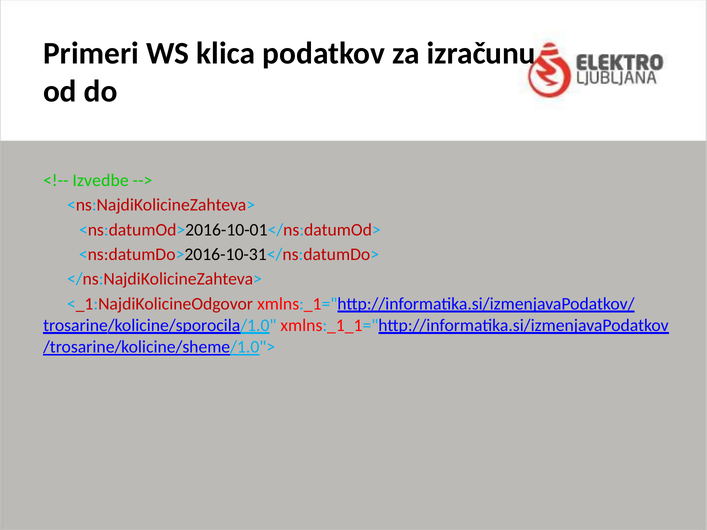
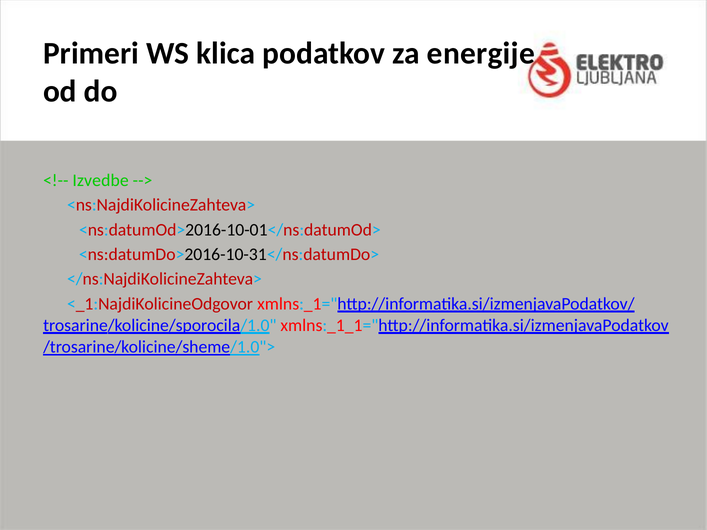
izračunu: izračunu -> energije
